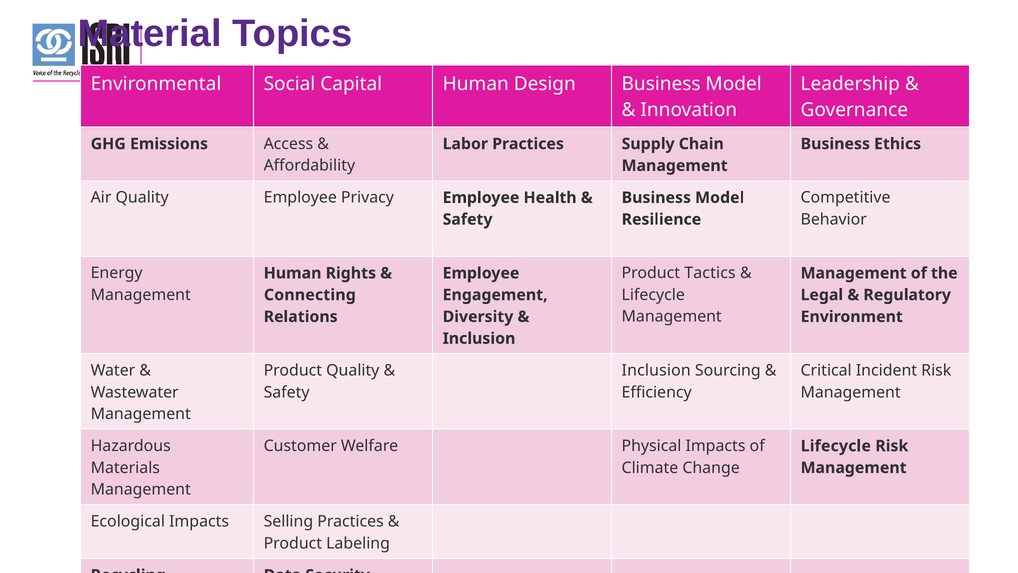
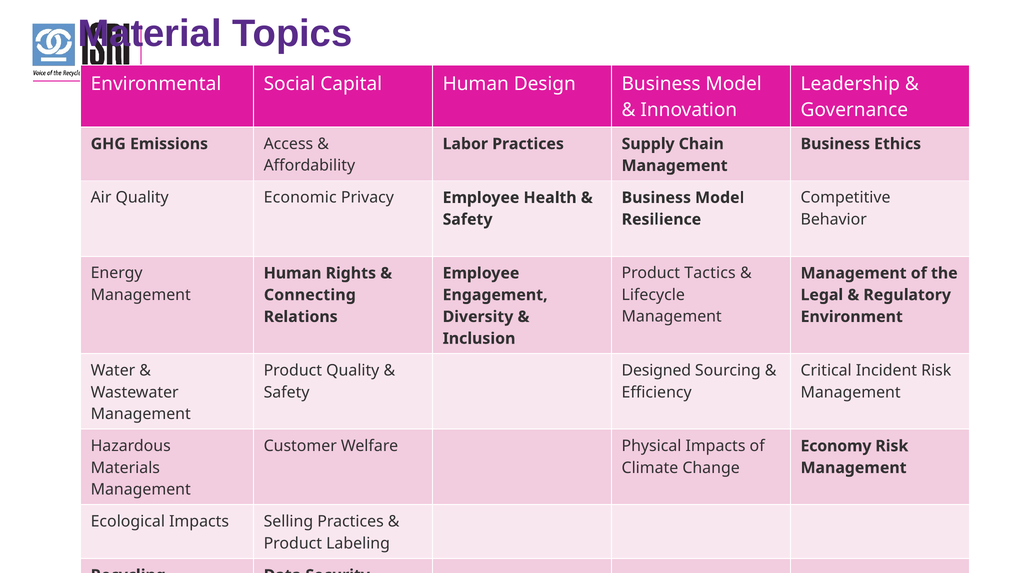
Quality Employee: Employee -> Economic
Inclusion at (656, 370): Inclusion -> Designed
Lifecycle at (836, 446): Lifecycle -> Economy
